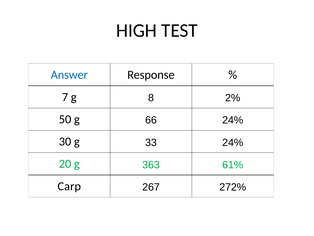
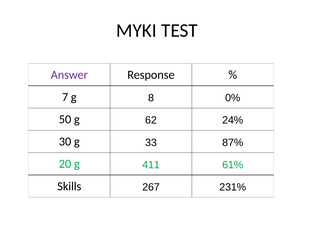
HIGH: HIGH -> MYKI
Answer colour: blue -> purple
2%: 2% -> 0%
66: 66 -> 62
33 24%: 24% -> 87%
363: 363 -> 411
Carp: Carp -> Skills
272%: 272% -> 231%
